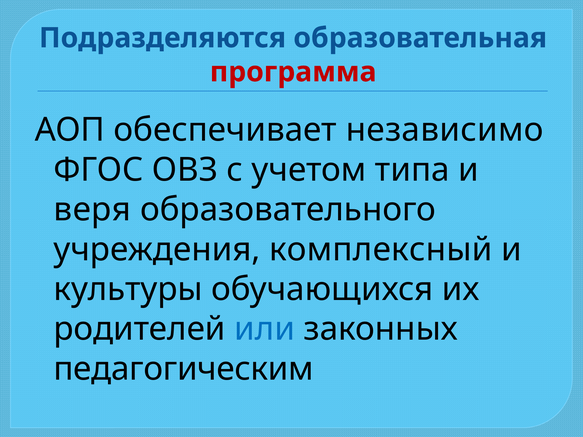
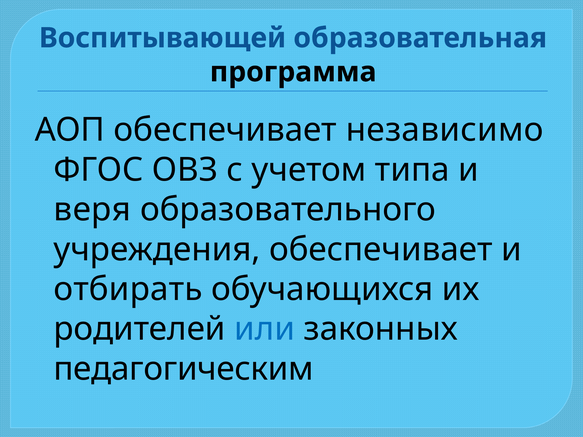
Подразделяются: Подразделяются -> Воспитывающей
программа colour: red -> black
учреждения комплексный: комплексный -> обеспечивает
культуры: культуры -> отбирать
